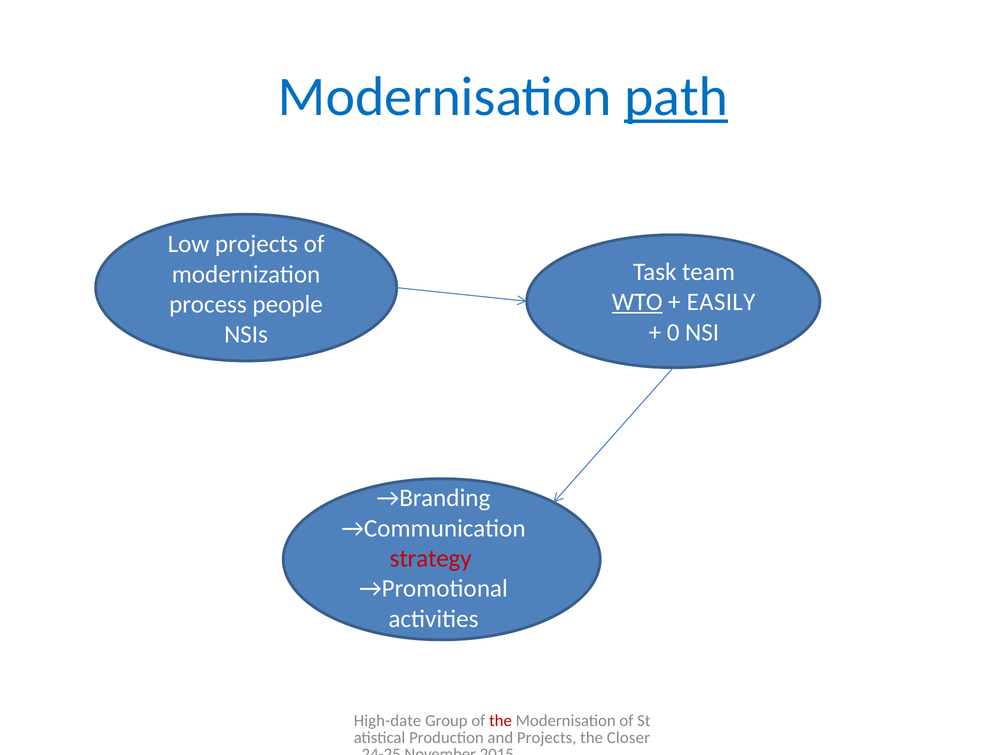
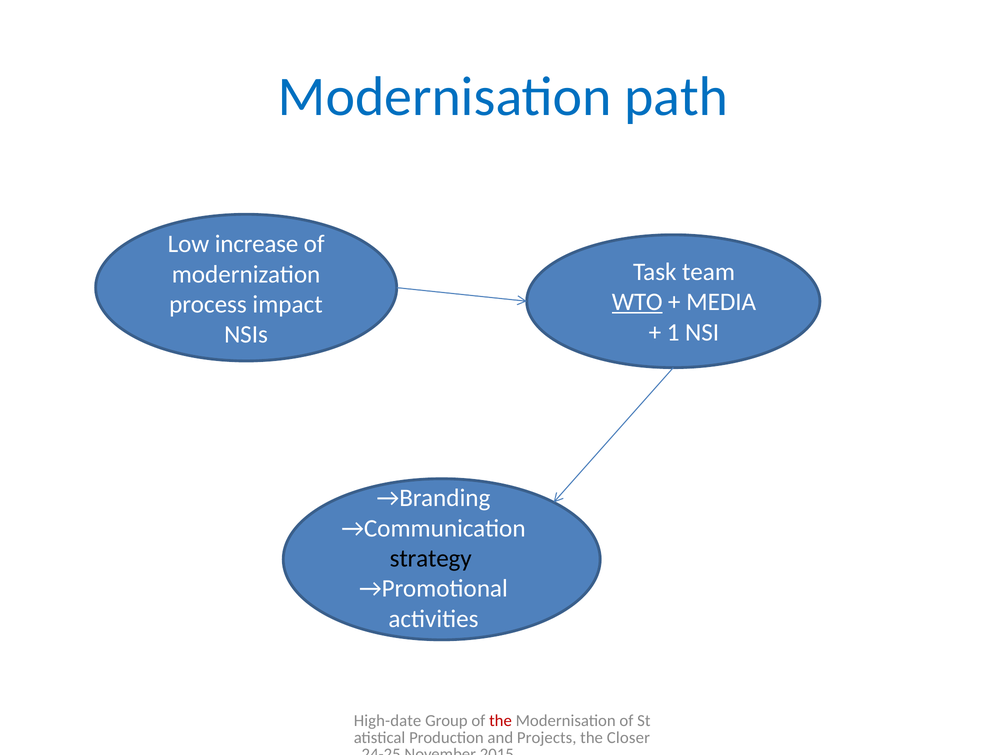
path underline: present -> none
Low projects: projects -> increase
EASILY: EASILY -> MEDIA
people: people -> impact
0: 0 -> 1
strategy colour: red -> black
